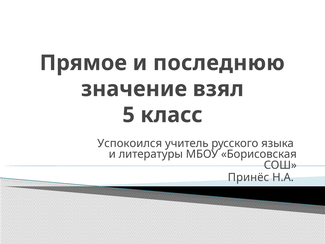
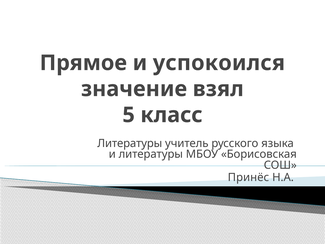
последнюю: последнюю -> успокоился
Успокоился at (130, 143): Успокоился -> Литературы
